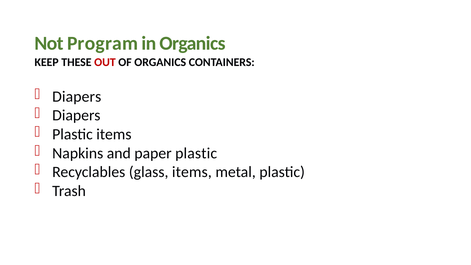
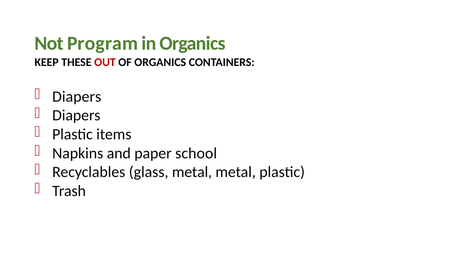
paper plastic: plastic -> school
glass items: items -> metal
